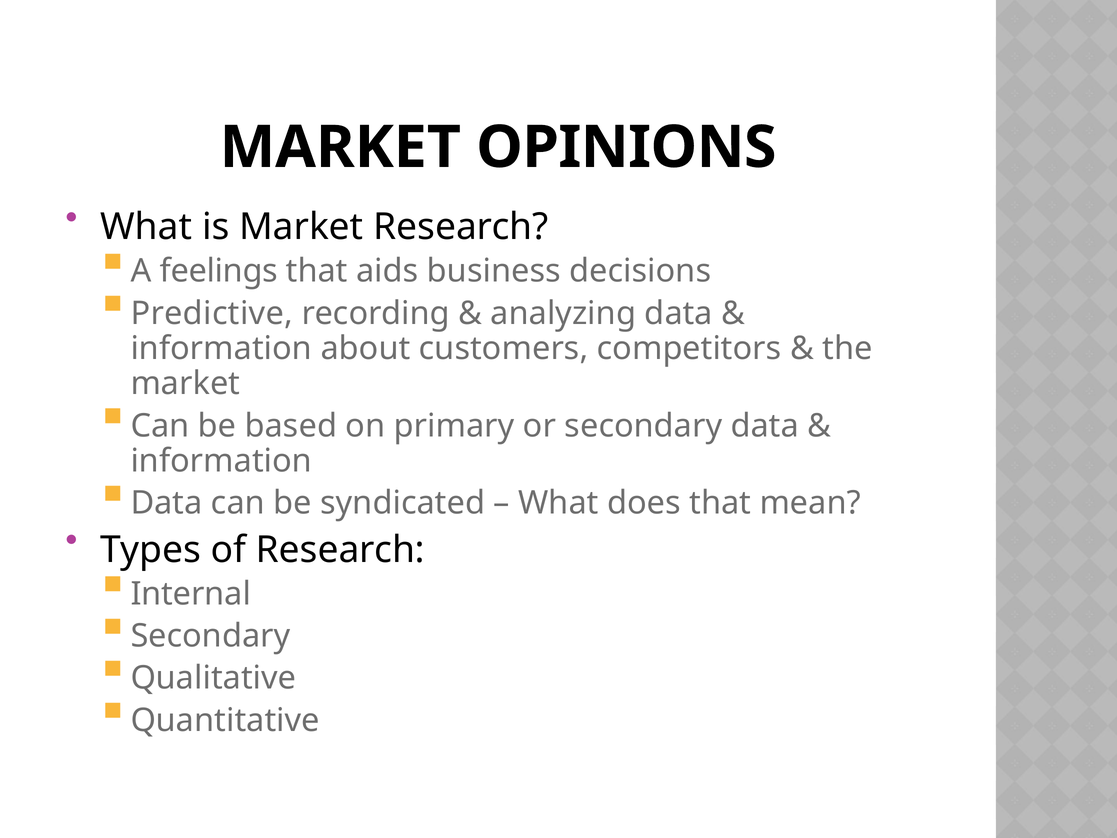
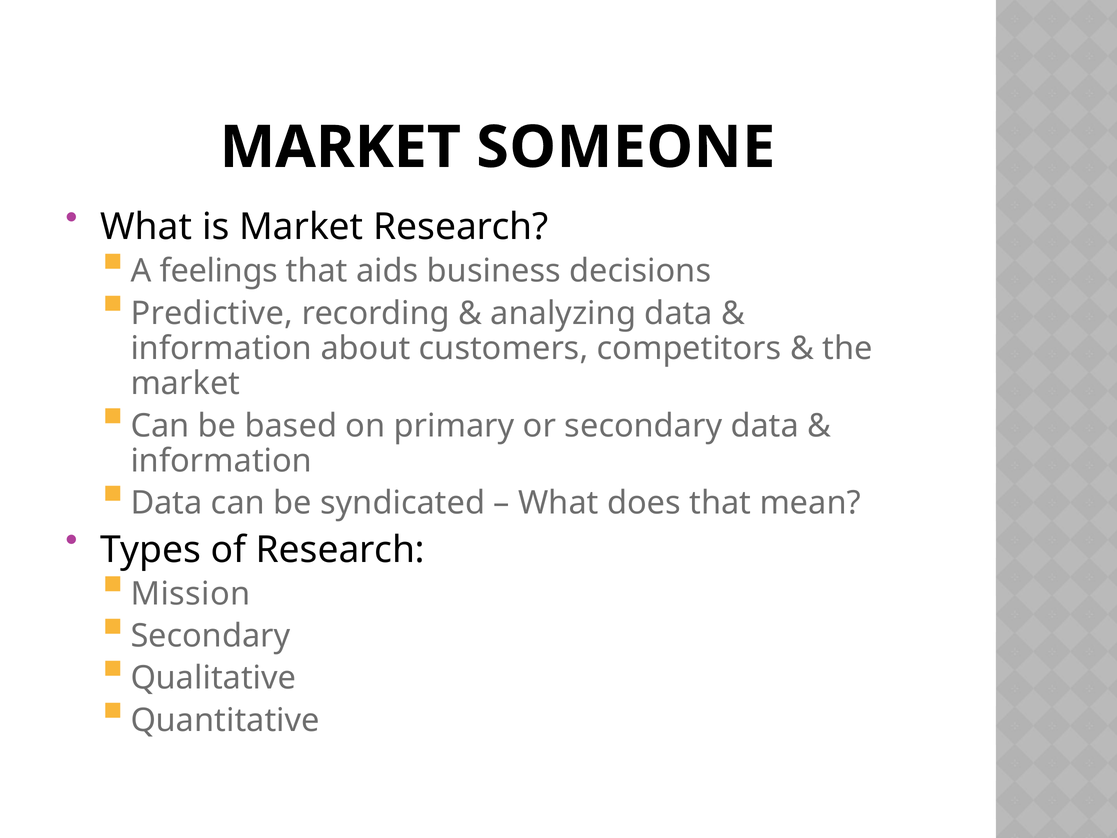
OPINIONS: OPINIONS -> SOMEONE
Internal: Internal -> Mission
